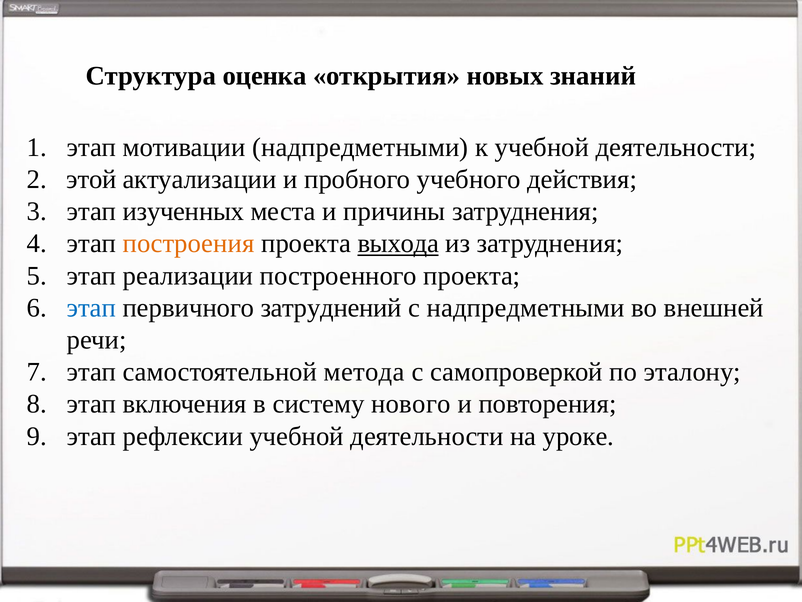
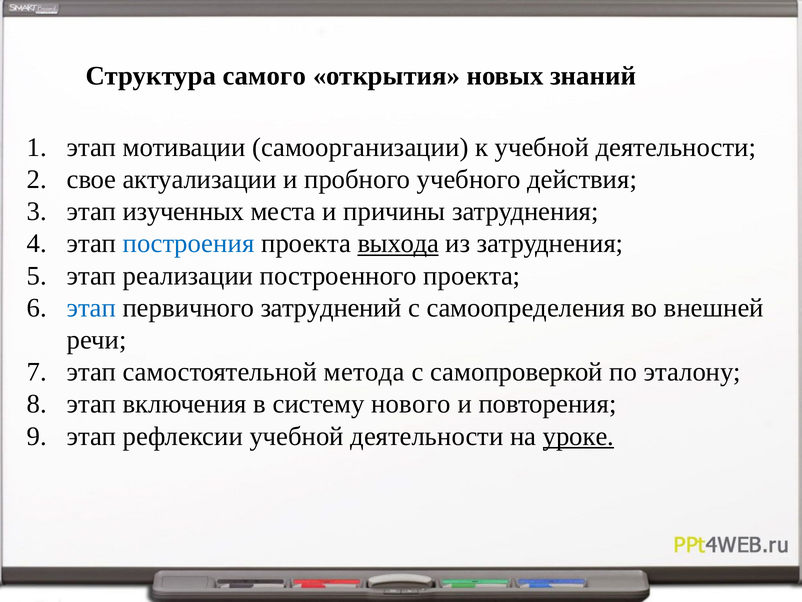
оценка: оценка -> самого
мотивации надпредметными: надпредметными -> самоорганизации
этой: этой -> свое
построения colour: orange -> blue
с надпредметными: надпредметными -> самоопределения
уроке underline: none -> present
